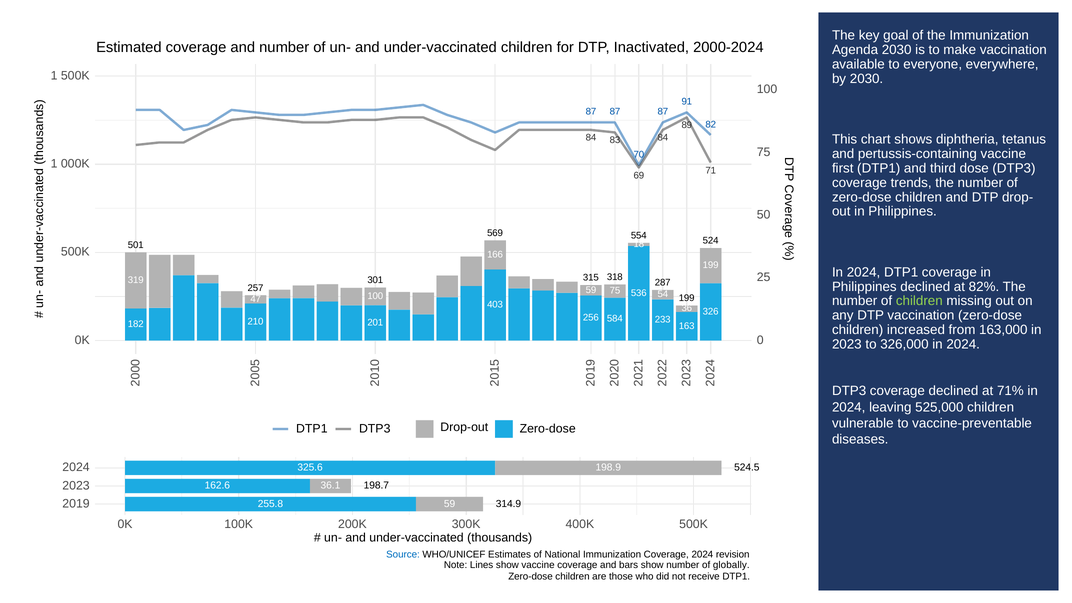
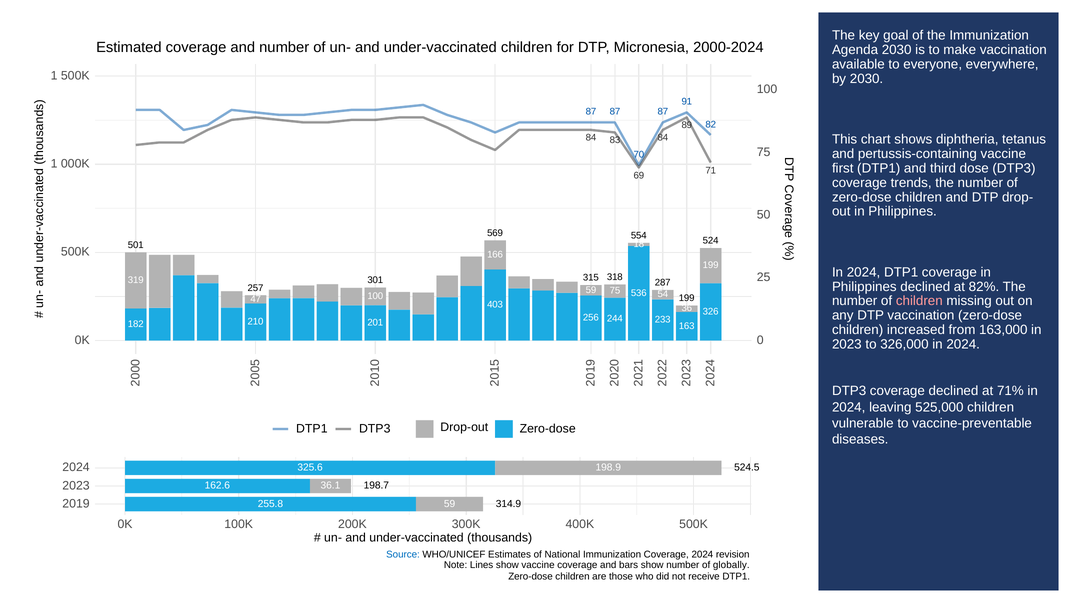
Inactivated: Inactivated -> Micronesia
children at (919, 301) colour: light green -> pink
584: 584 -> 244
